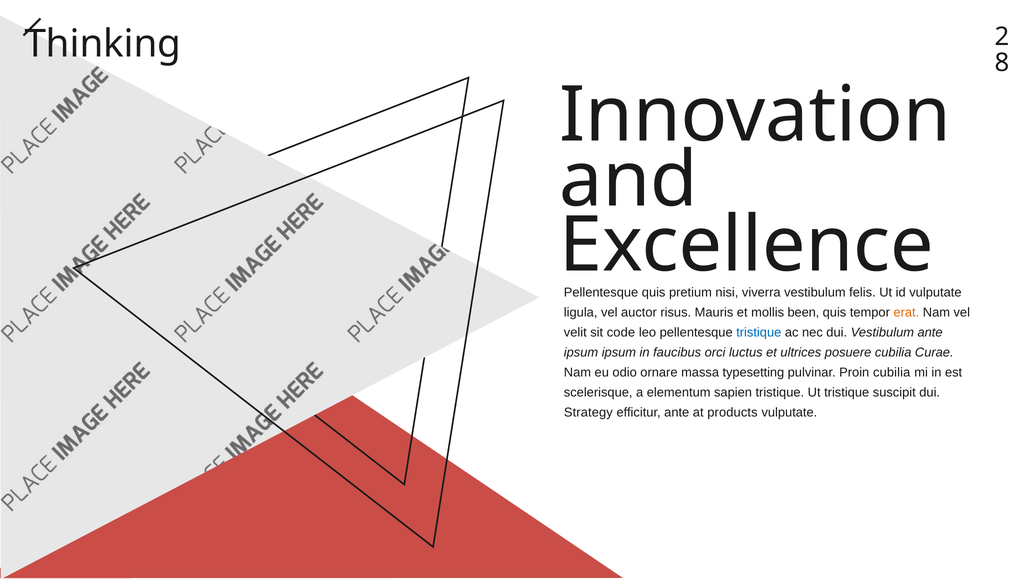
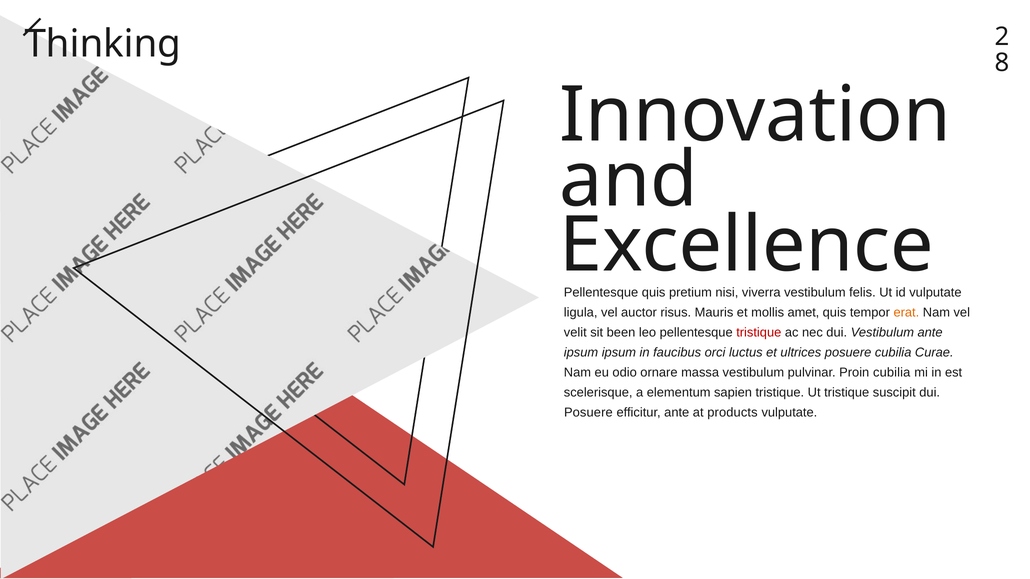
been: been -> amet
code: code -> been
tristique at (759, 333) colour: blue -> red
massa typesetting: typesetting -> vestibulum
Strategy at (588, 413): Strategy -> Posuere
